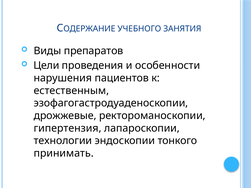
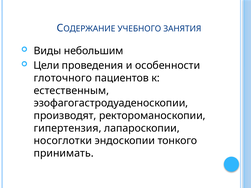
препаратов: препаратов -> небольшим
нарушения: нарушения -> глоточного
дрожжевые: дрожжевые -> производят
технологии: технологии -> носоглотки
